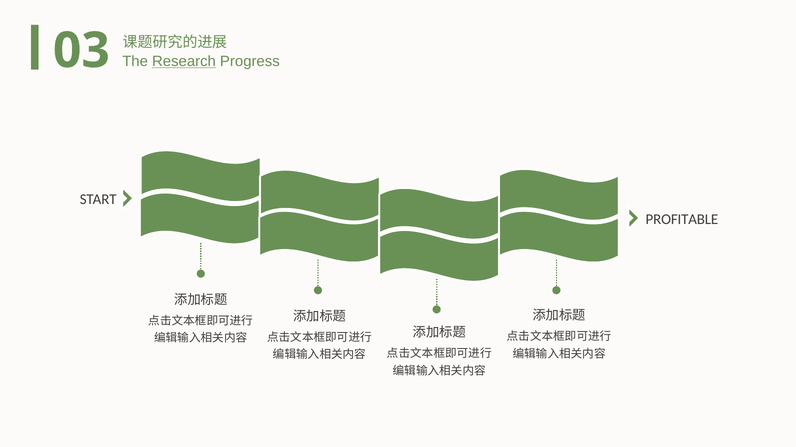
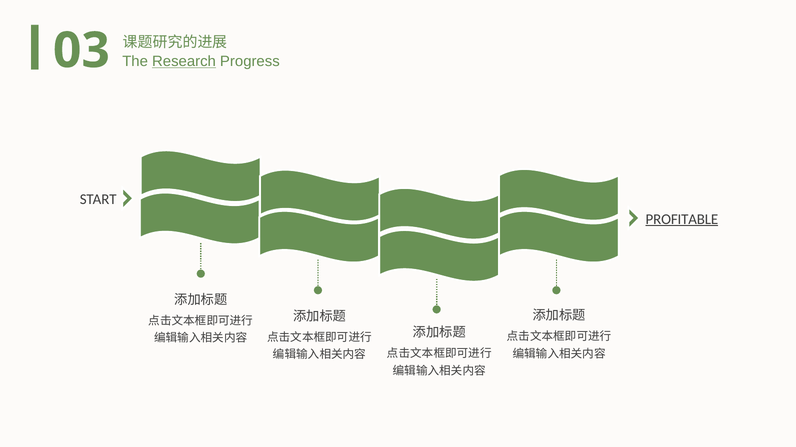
PROFITABLE underline: none -> present
